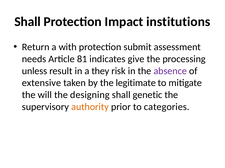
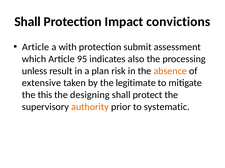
institutions: institutions -> convictions
Return at (36, 47): Return -> Article
needs: needs -> which
81: 81 -> 95
give: give -> also
they: they -> plan
absence colour: purple -> orange
will: will -> this
genetic: genetic -> protect
categories: categories -> systematic
